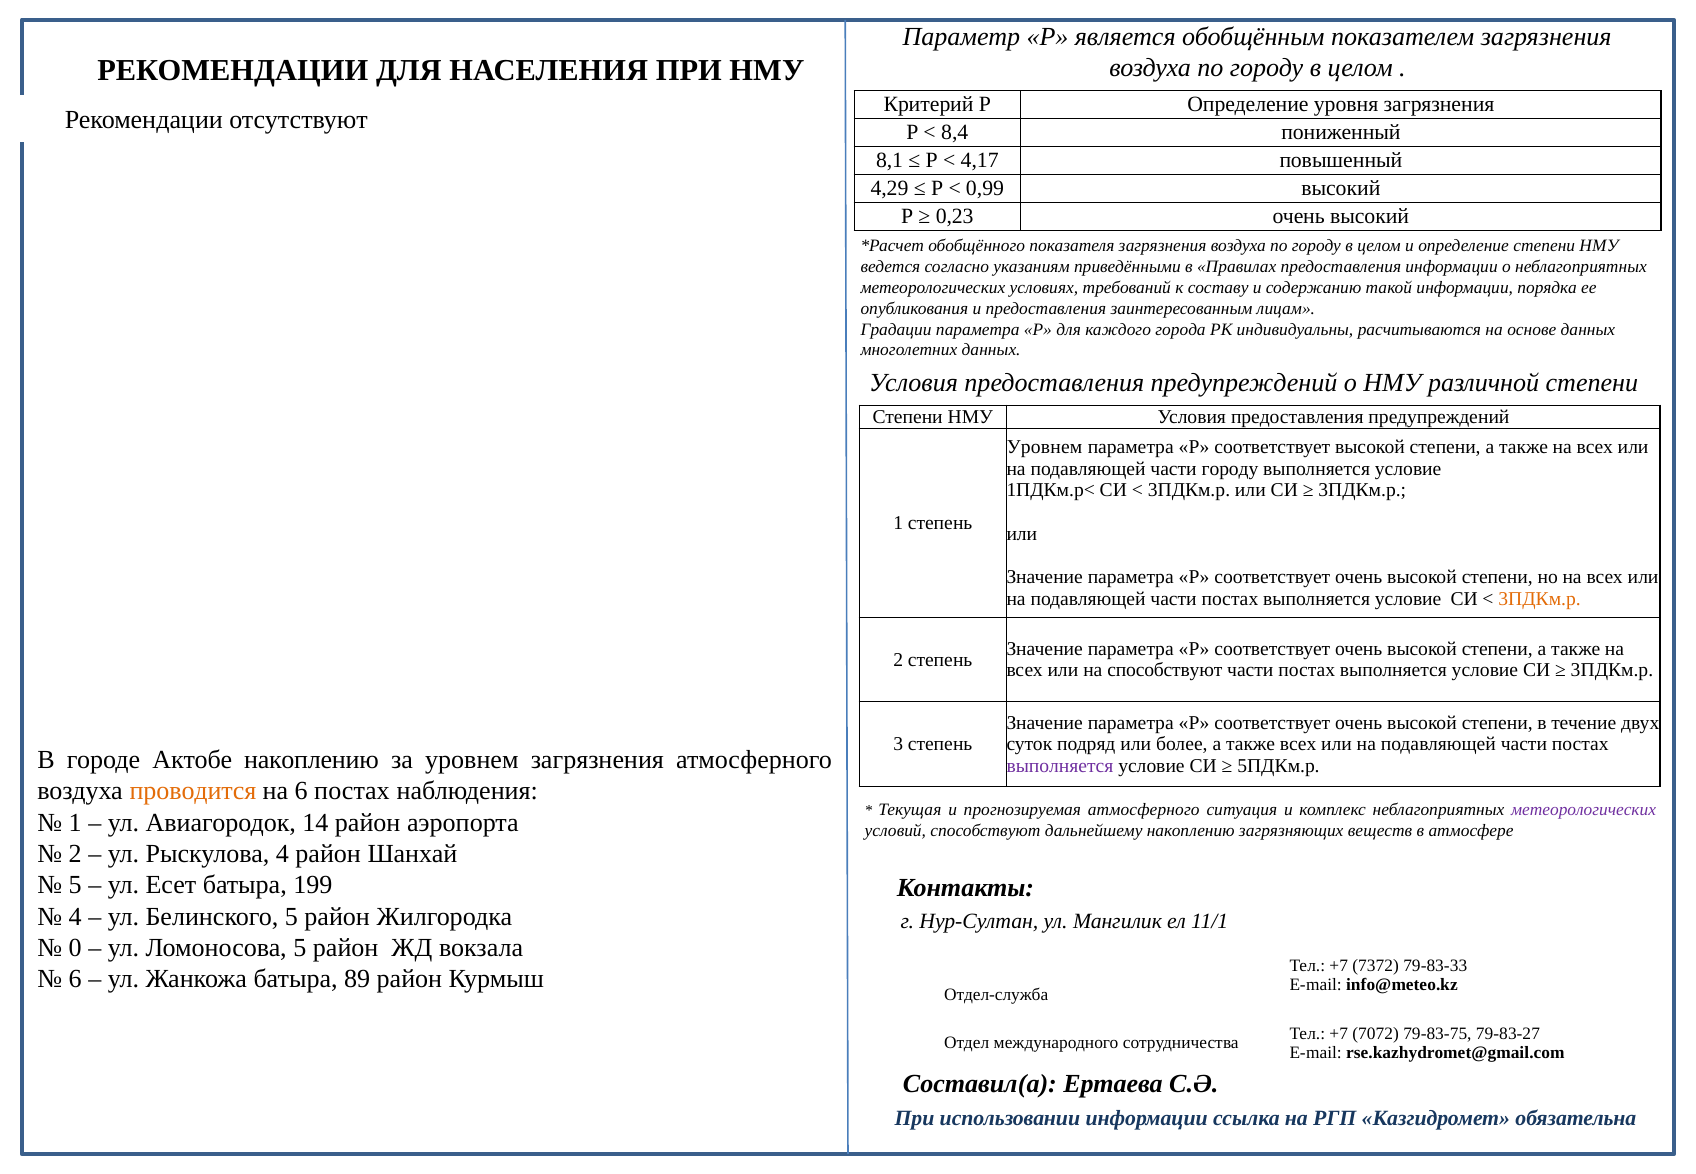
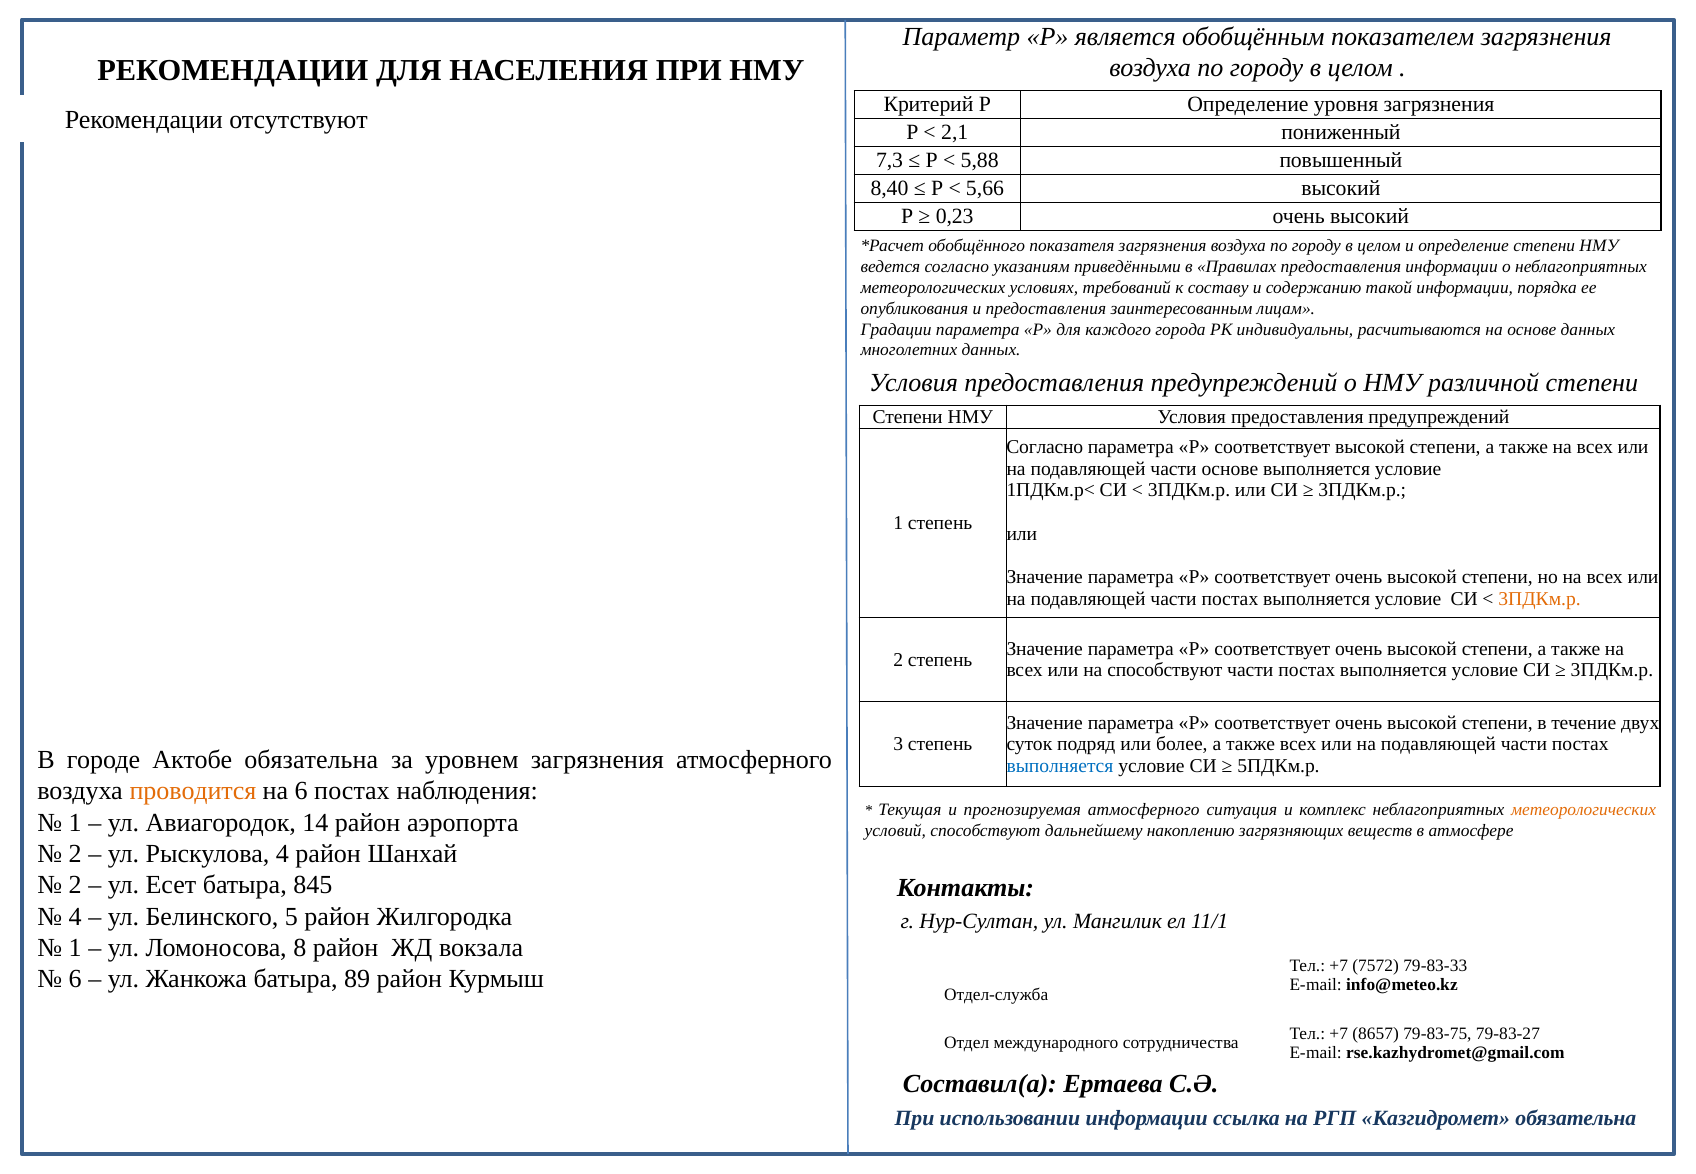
8,4: 8,4 -> 2,1
8,1: 8,1 -> 7,3
4,17: 4,17 -> 5,88
4,29: 4,29 -> 8,40
0,99: 0,99 -> 5,66
Уровнем at (1045, 447): Уровнем -> Согласно
части городу: городу -> основе
Актобе накоплению: накоплению -> обязательна
выполняется at (1060, 766) colour: purple -> blue
метеорологических at (1584, 810) colour: purple -> orange
5 at (75, 885): 5 -> 2
199: 199 -> 845
0 at (75, 948): 0 -> 1
Ломоносова 5: 5 -> 8
7372: 7372 -> 7572
7072: 7072 -> 8657
